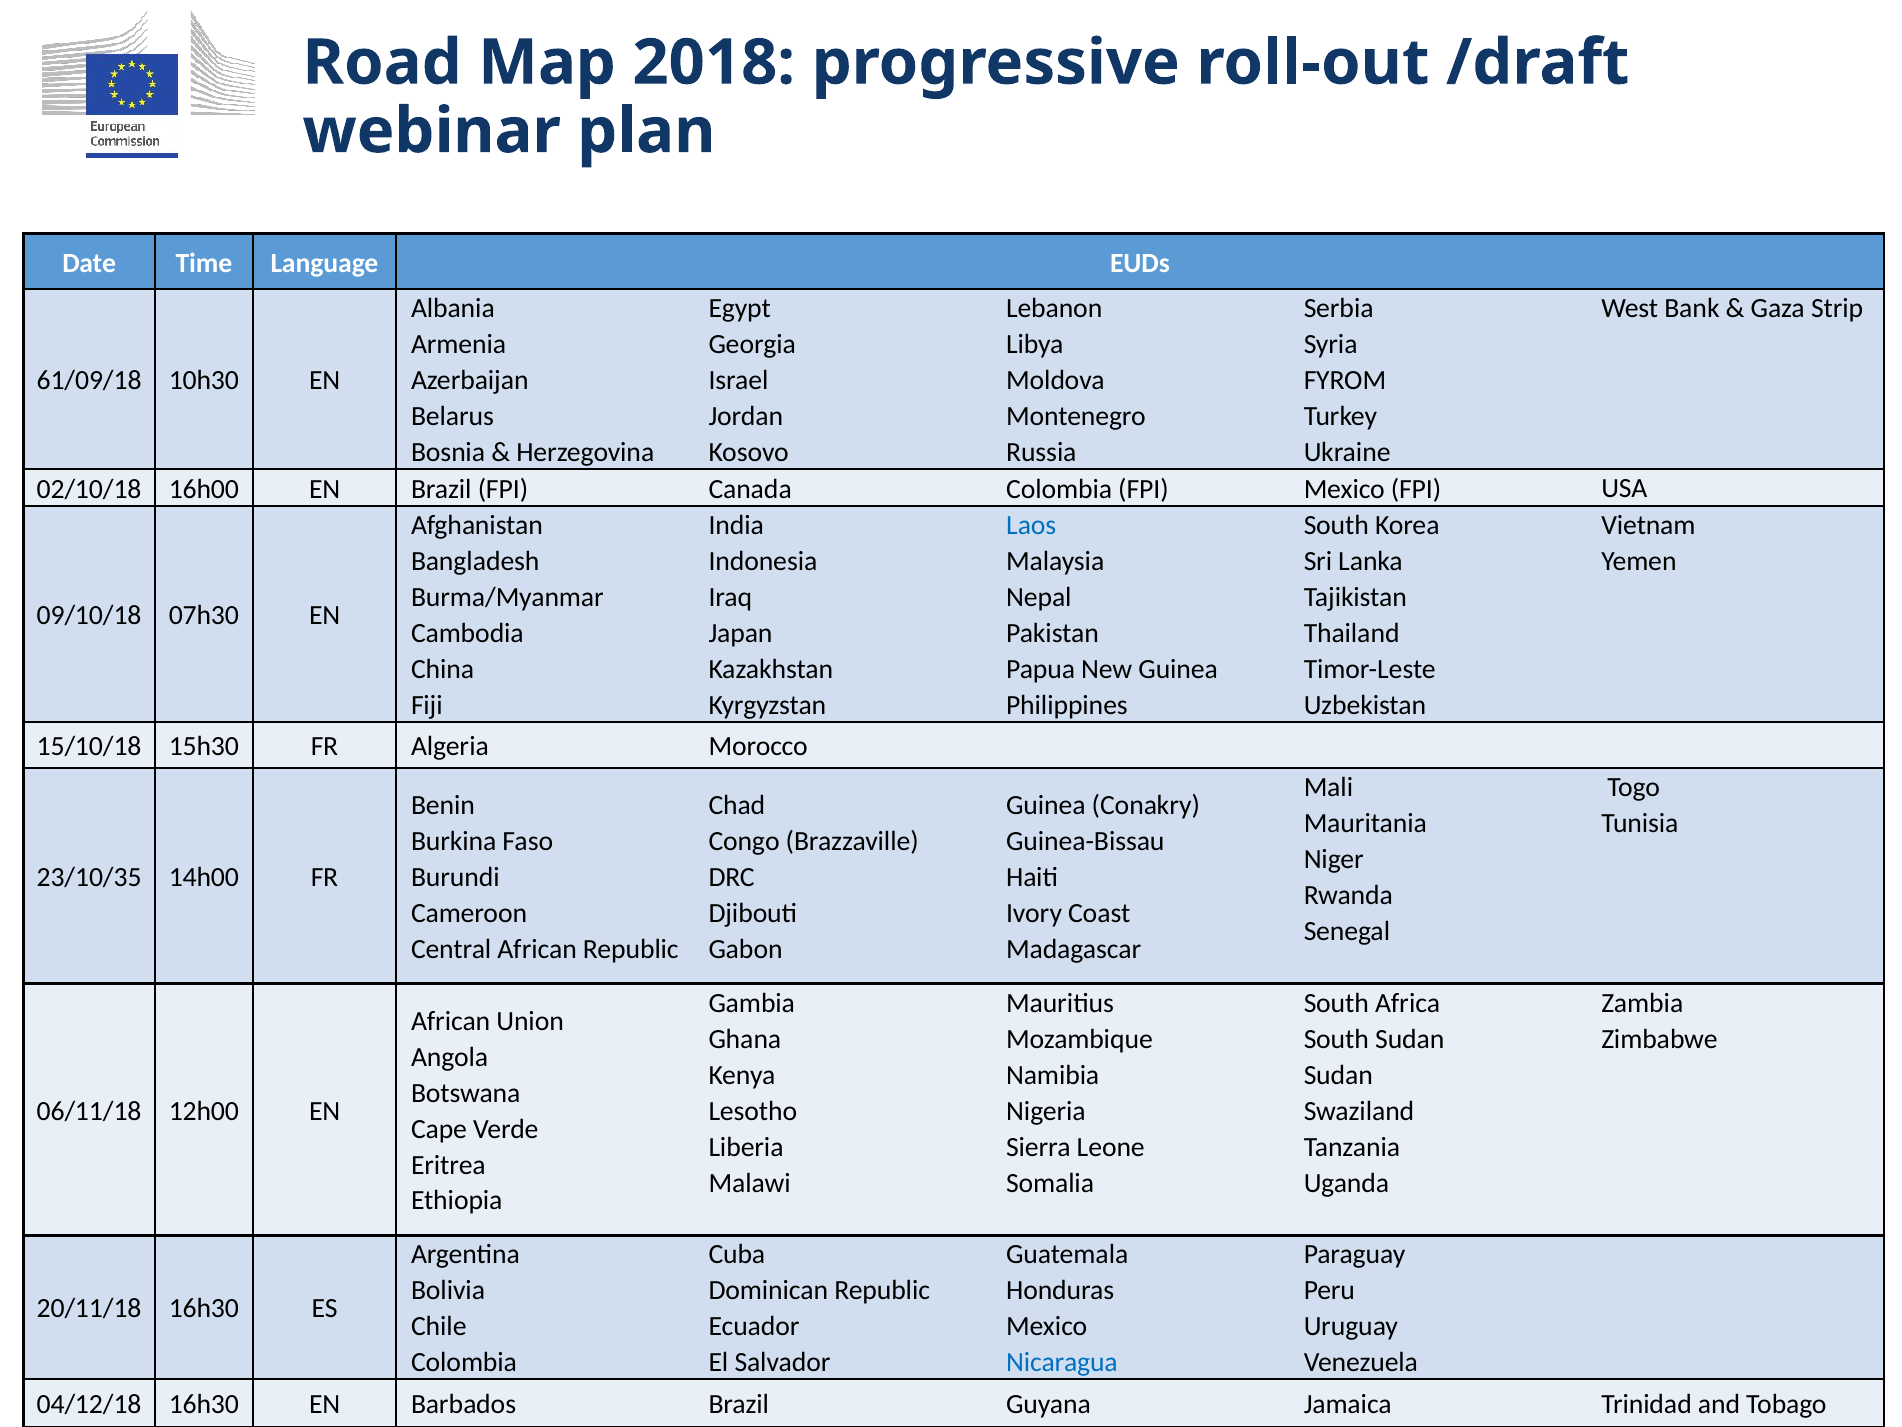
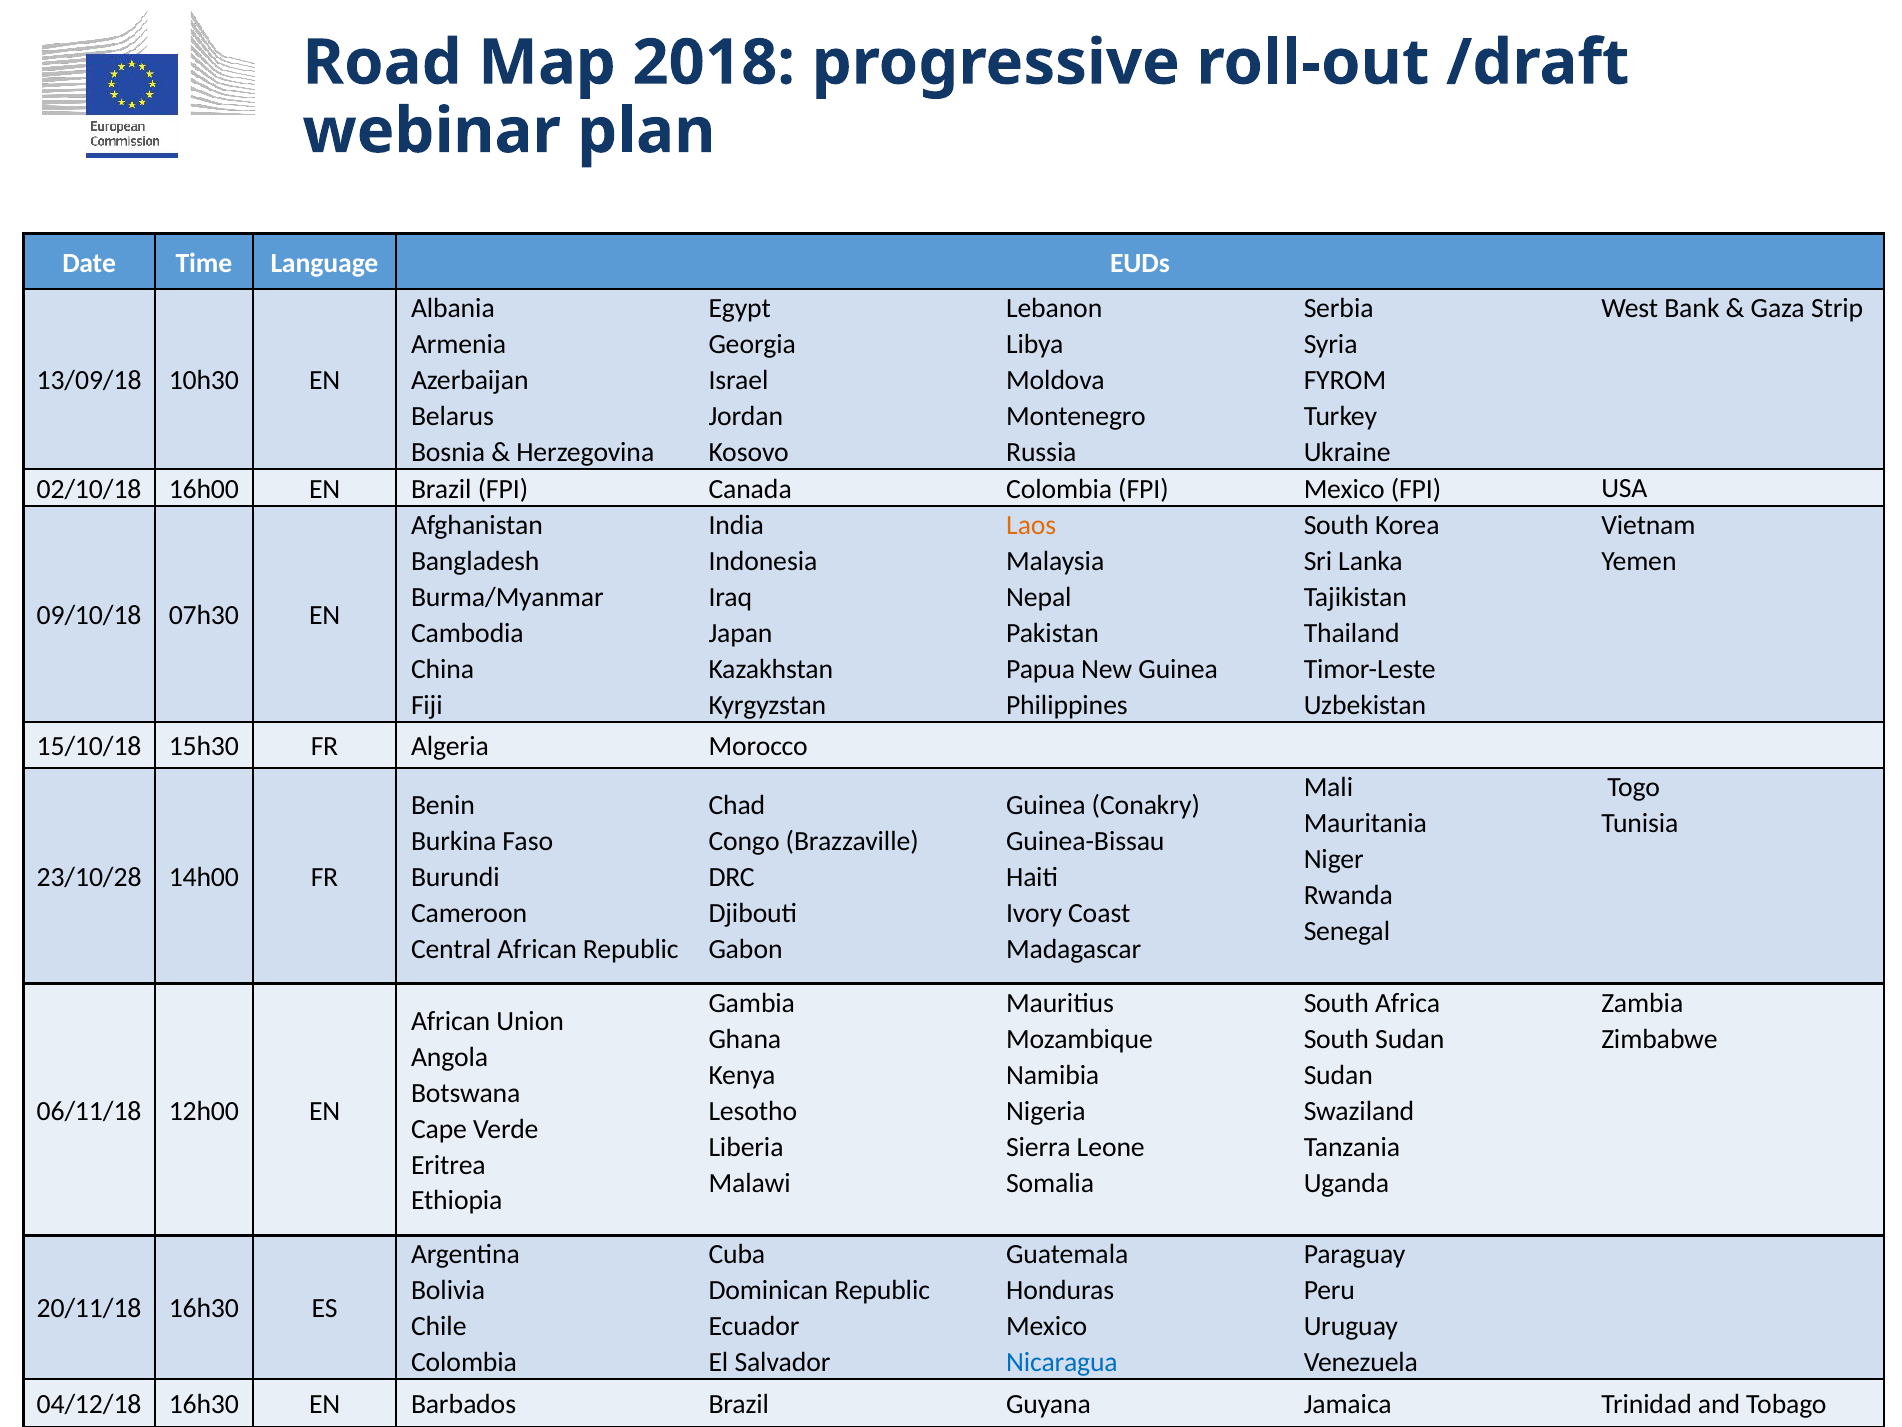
61/09/18: 61/09/18 -> 13/09/18
Laos colour: blue -> orange
23/10/35: 23/10/35 -> 23/10/28
